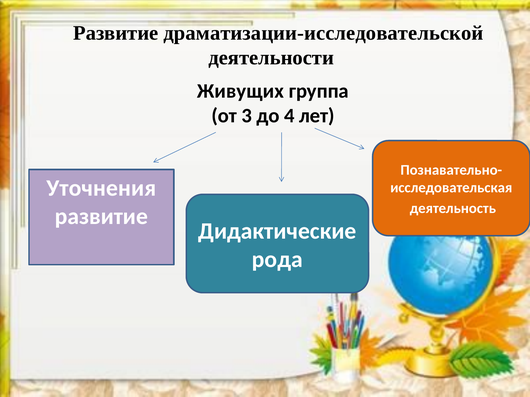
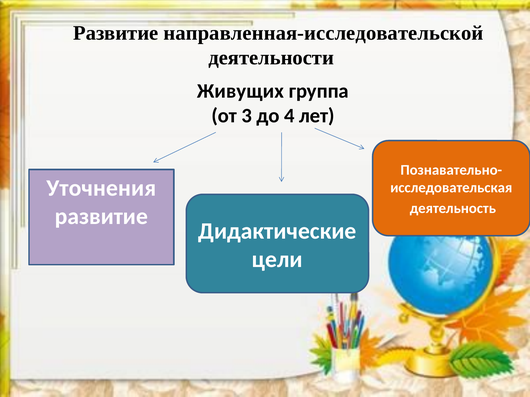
драматизации-исследовательской: драматизации-исследовательской -> направленная-исследовательской
рода: рода -> цели
